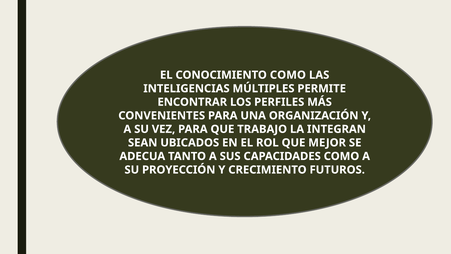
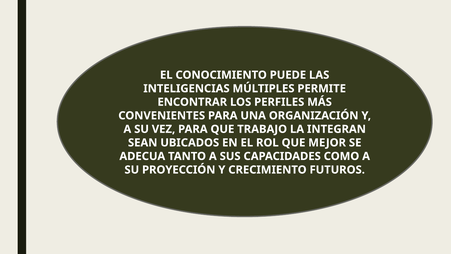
CONOCIMIENTO COMO: COMO -> PUEDE
